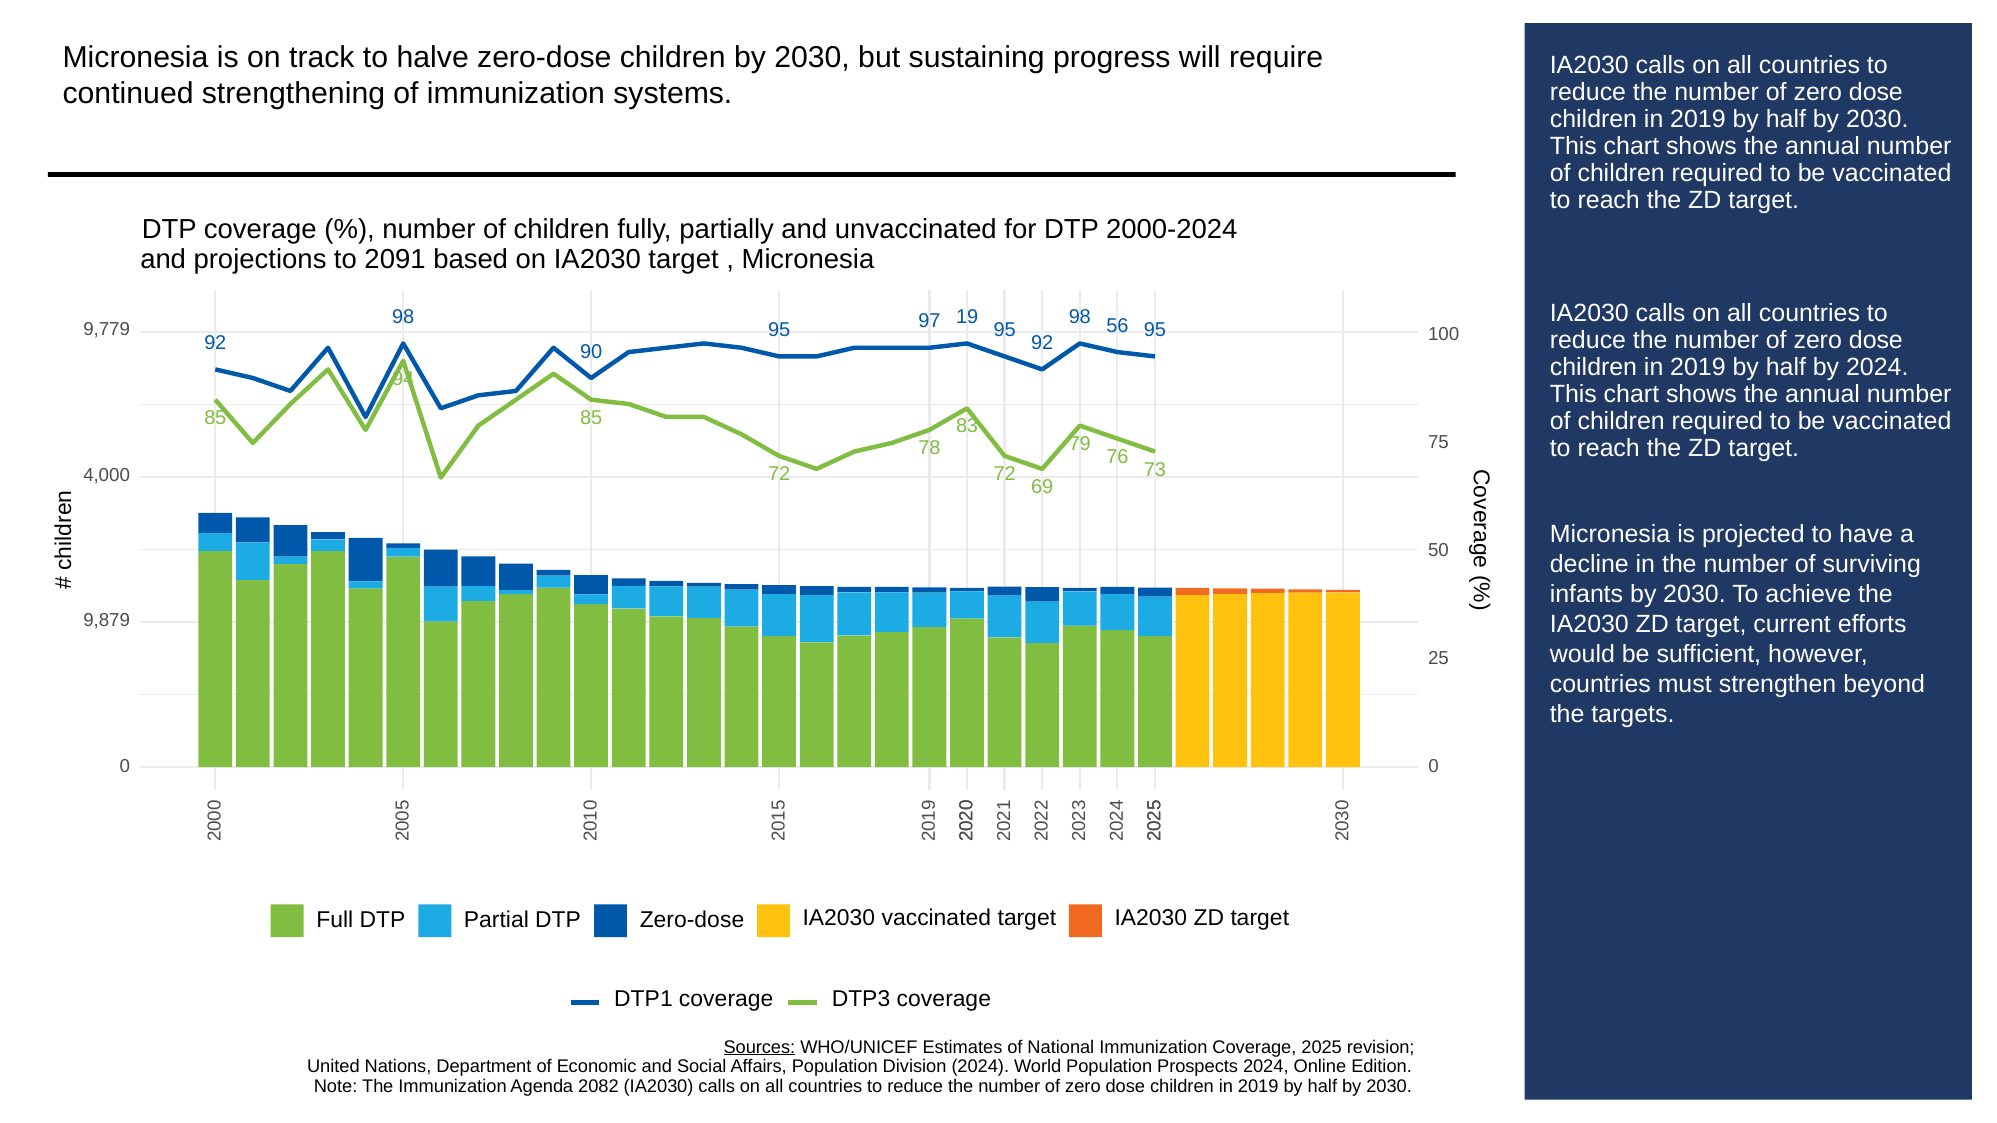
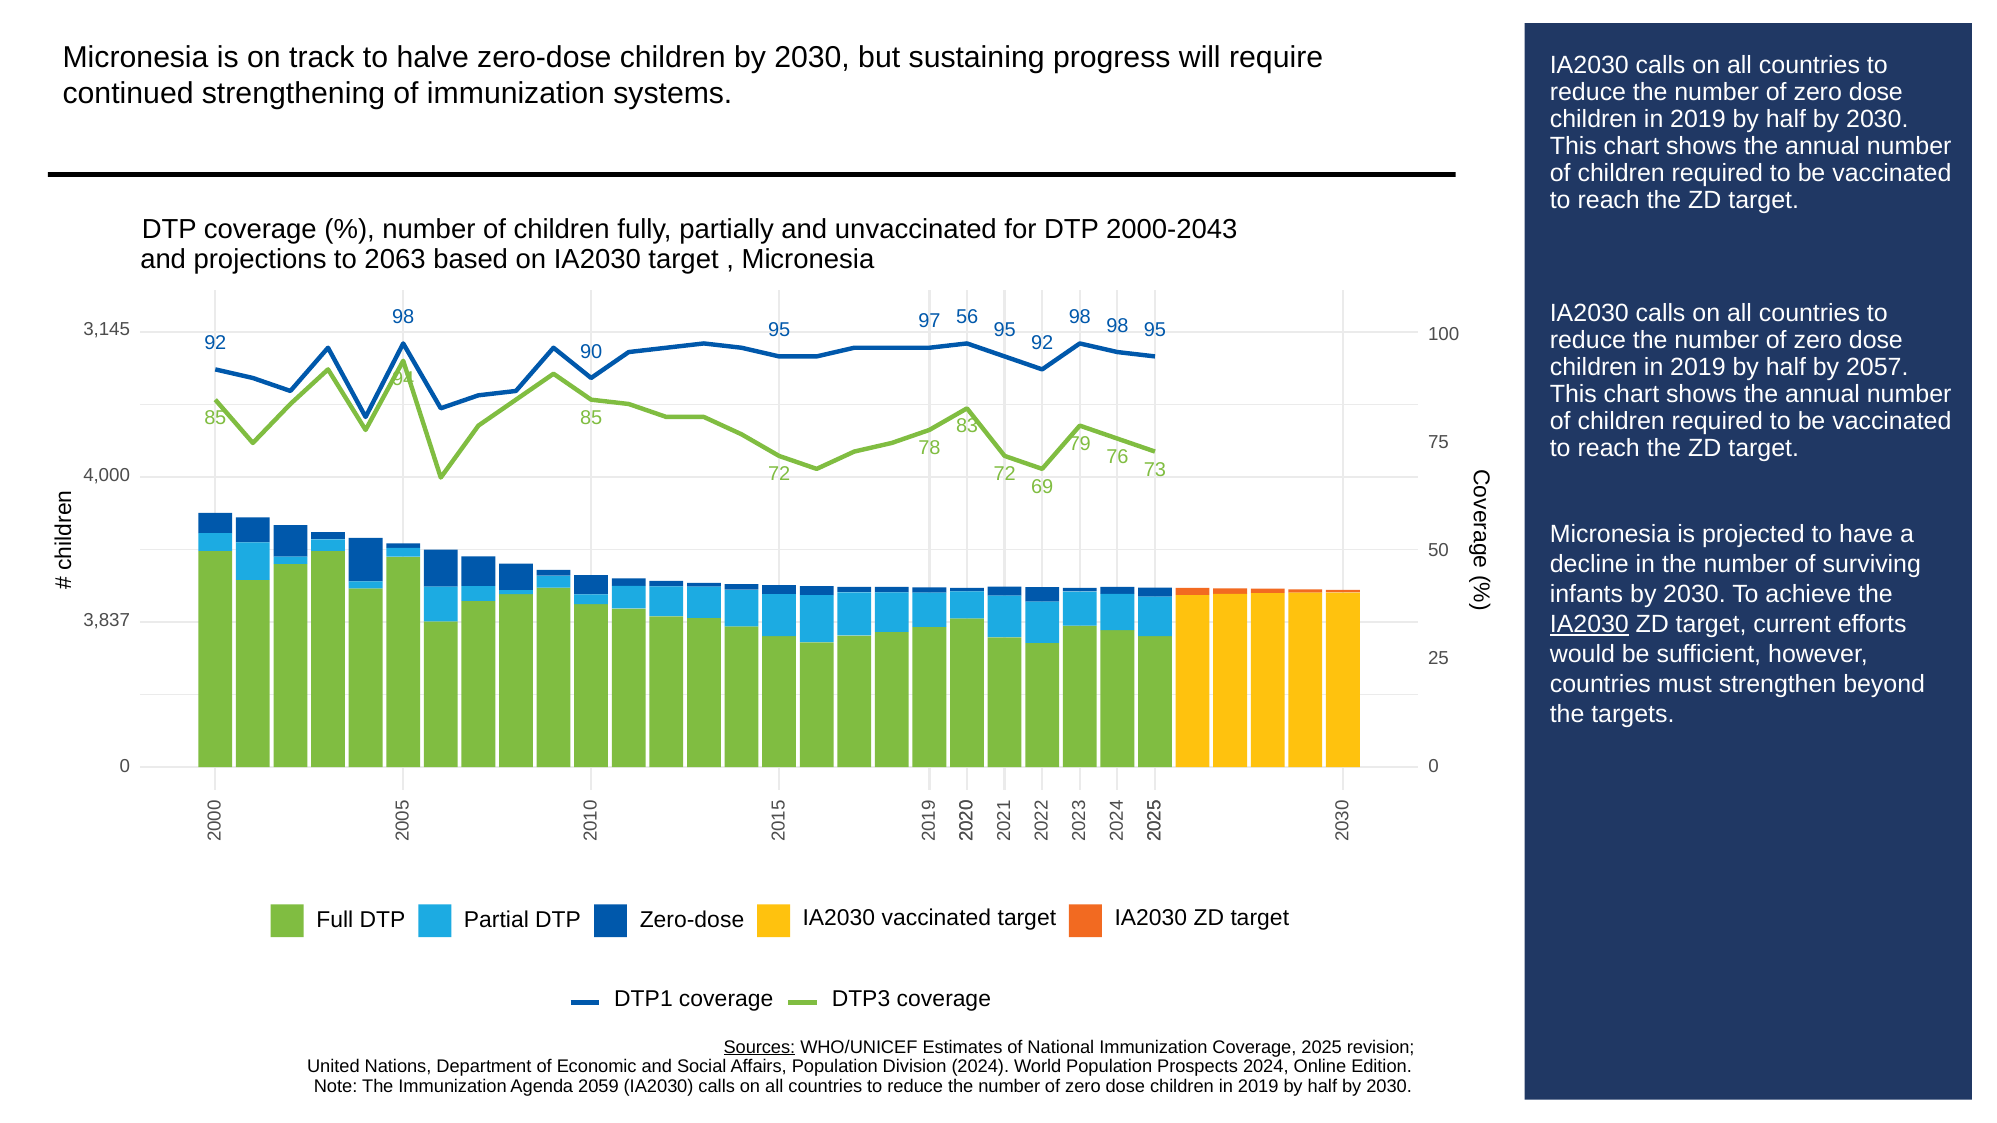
2000-2024: 2000-2024 -> 2000-2043
2091: 2091 -> 2063
98 56: 56 -> 98
19: 19 -> 56
9,779: 9,779 -> 3,145
by 2024: 2024 -> 2057
9,879: 9,879 -> 3,837
IA2030 at (1589, 625) underline: none -> present
2082: 2082 -> 2059
